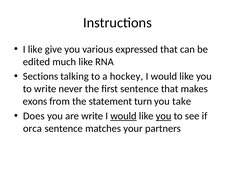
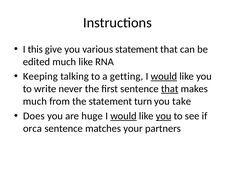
I like: like -> this
various expressed: expressed -> statement
Sections: Sections -> Keeping
hockey: hockey -> getting
would at (164, 76) underline: none -> present
that at (170, 89) underline: none -> present
exons at (35, 102): exons -> much
are write: write -> huge
